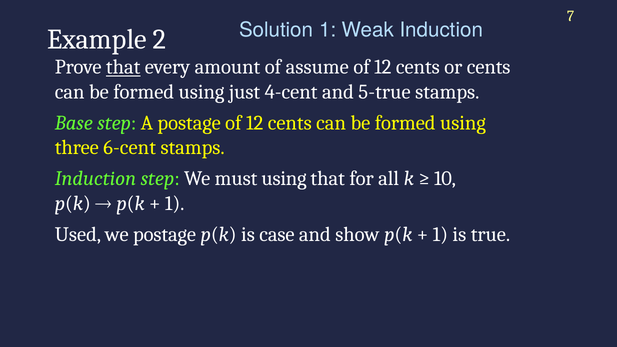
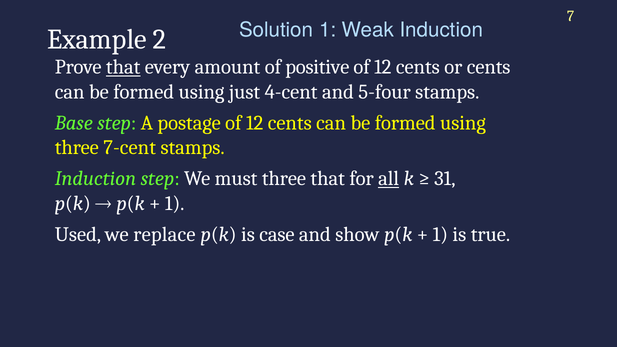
assume: assume -> positive
5-true: 5-true -> 5-four
6-cent: 6-cent -> 7-cent
must using: using -> three
all underline: none -> present
10: 10 -> 31
we postage: postage -> replace
